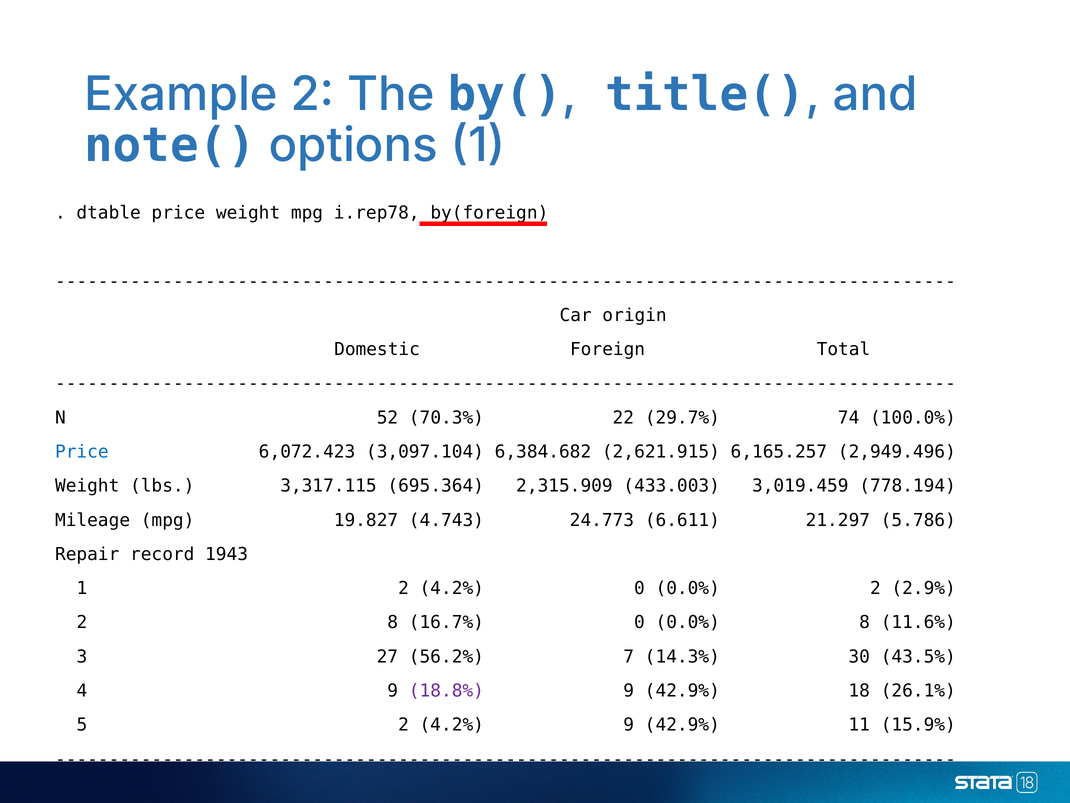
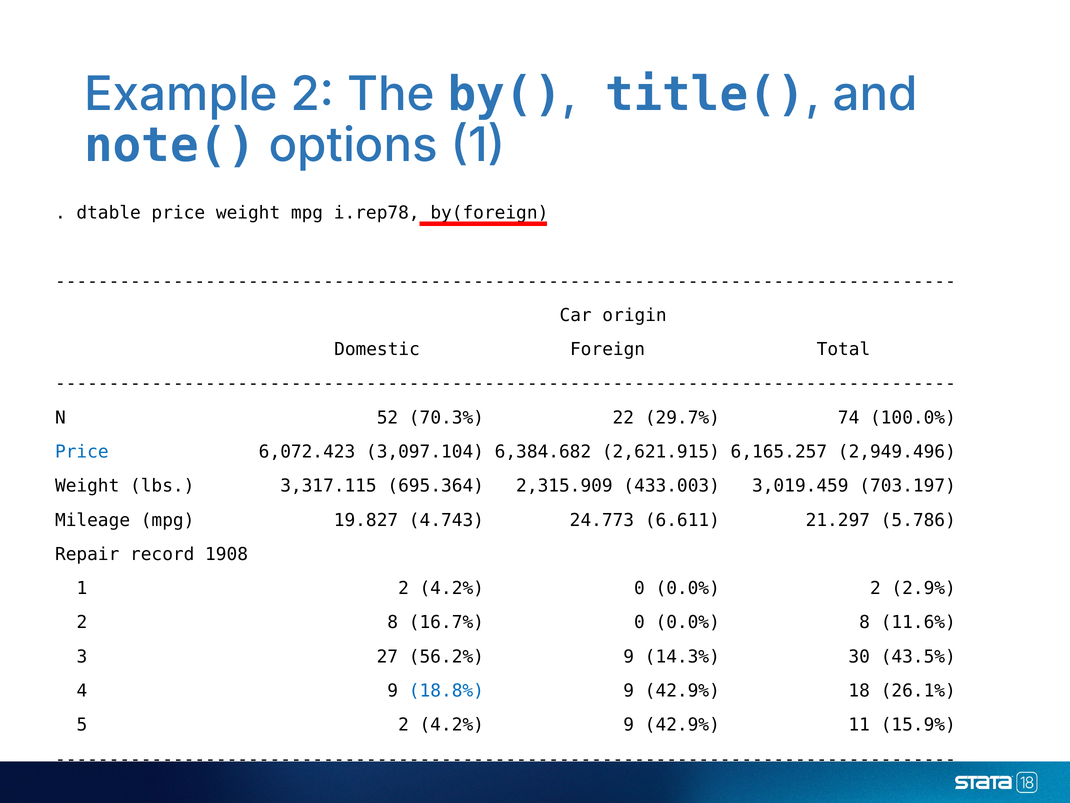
778.194: 778.194 -> 703.197
1943: 1943 -> 1908
56.2% 7: 7 -> 9
18.8% colour: purple -> blue
